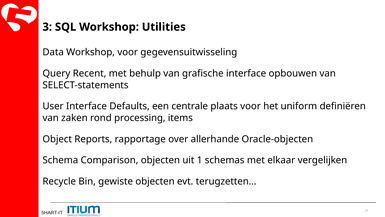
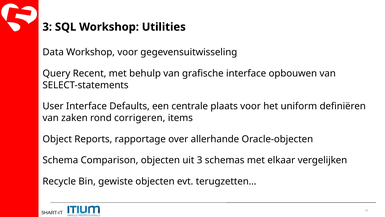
processing: processing -> corrigeren
uit 1: 1 -> 3
